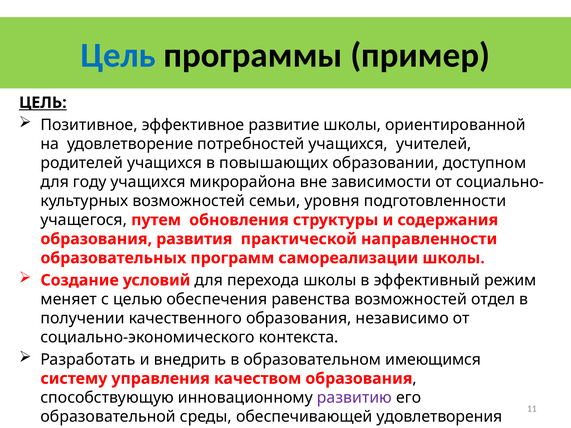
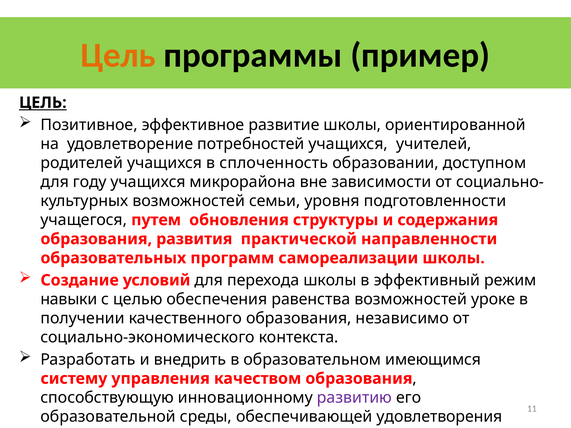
Цель at (118, 55) colour: blue -> orange
повышающих: повышающих -> сплоченность
меняет: меняет -> навыки
отдел: отдел -> уроке
